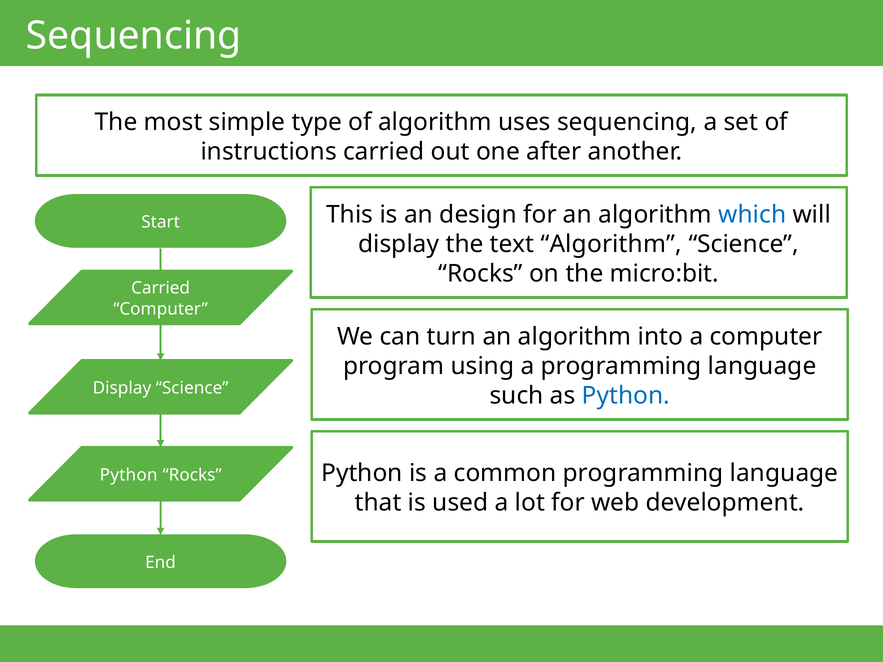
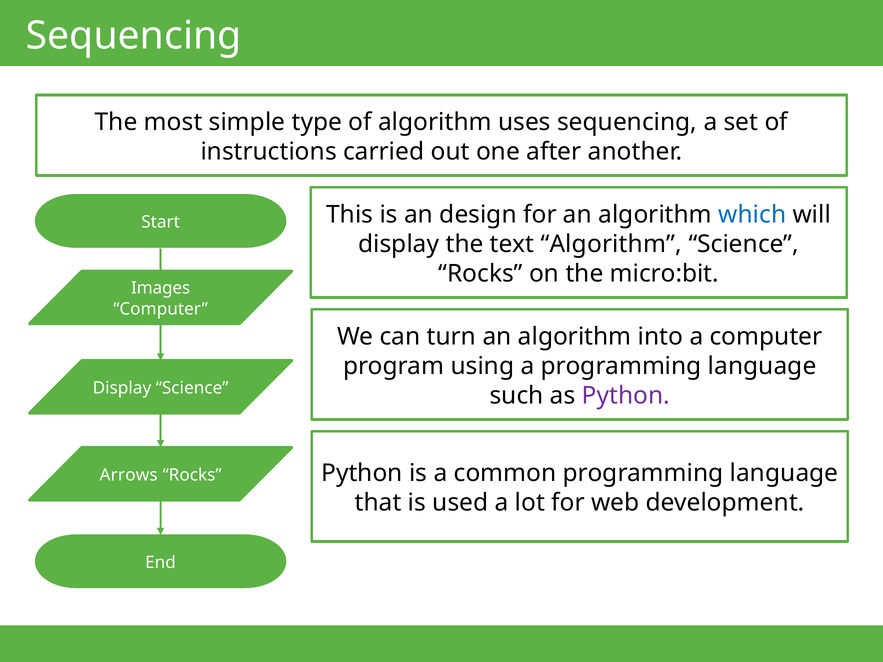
Carried at (161, 288): Carried -> Images
Python at (626, 396) colour: blue -> purple
Python at (129, 475): Python -> Arrows
